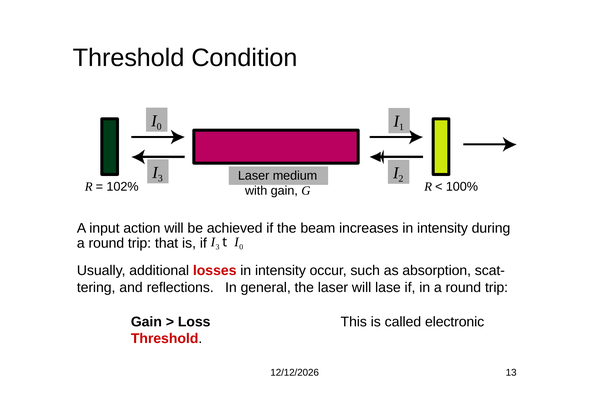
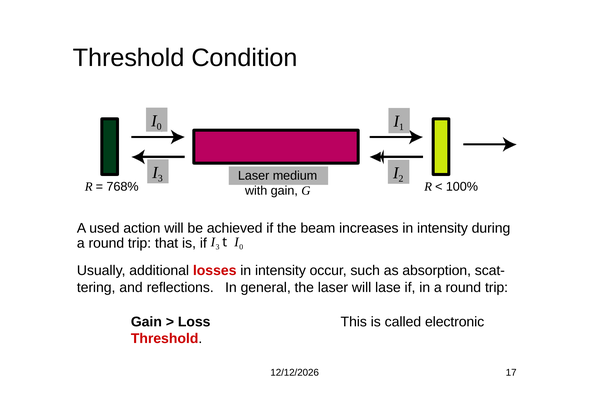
102%: 102% -> 768%
input: input -> used
13: 13 -> 17
